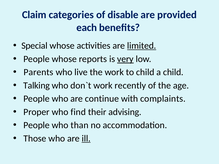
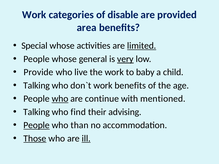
Claim at (34, 15): Claim -> Work
each: each -> area
reports: reports -> general
Parents: Parents -> Provide
to child: child -> baby
work recently: recently -> benefits
who at (60, 99) underline: none -> present
complaints: complaints -> mentioned
Proper at (37, 112): Proper -> Talking
People at (37, 125) underline: none -> present
Those underline: none -> present
